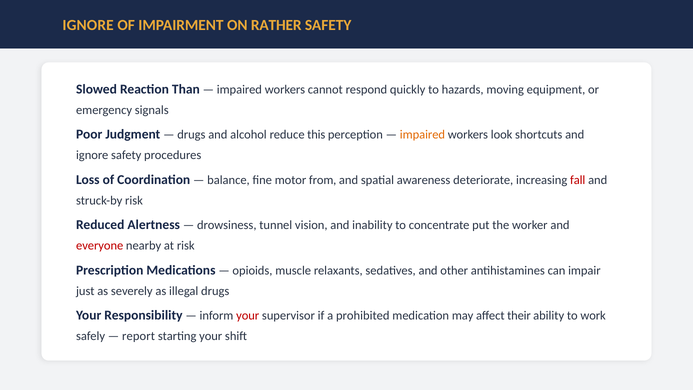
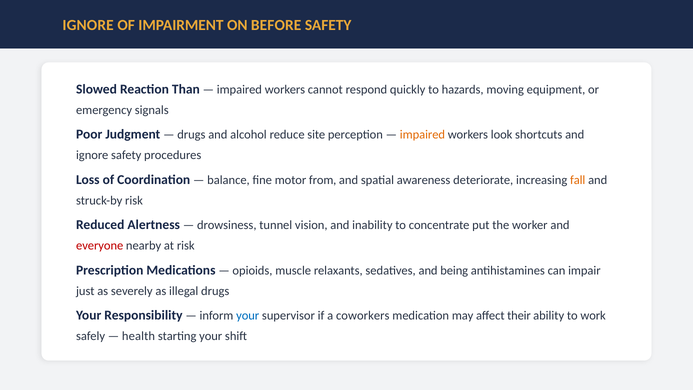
RATHER: RATHER -> BEFORE
this: this -> site
fall colour: red -> orange
other: other -> being
your at (248, 316) colour: red -> blue
prohibited: prohibited -> coworkers
report: report -> health
